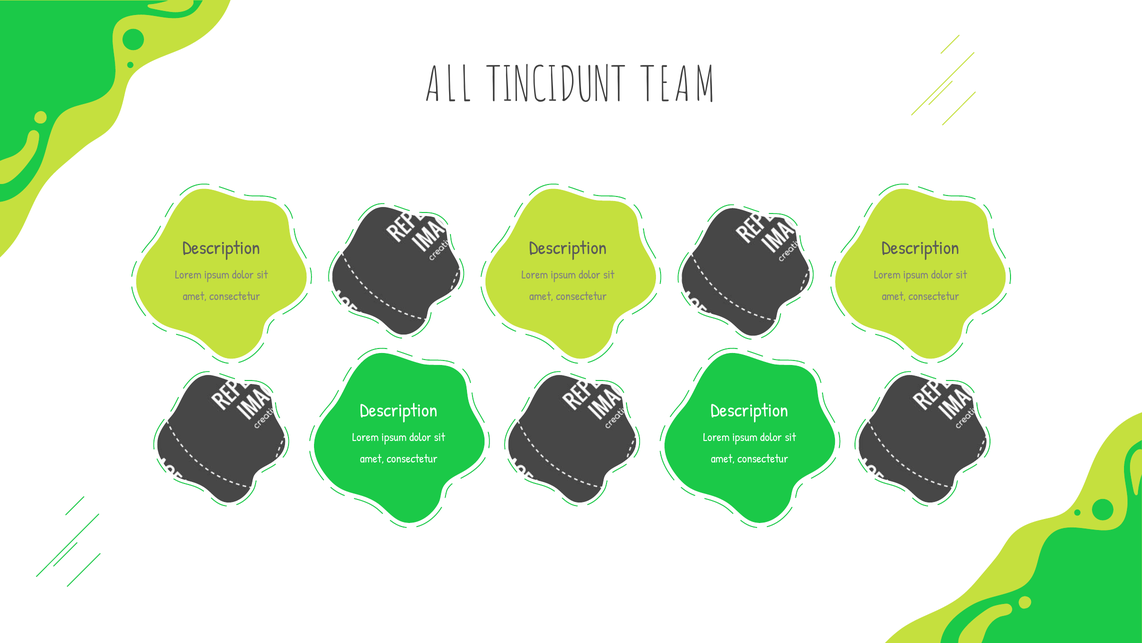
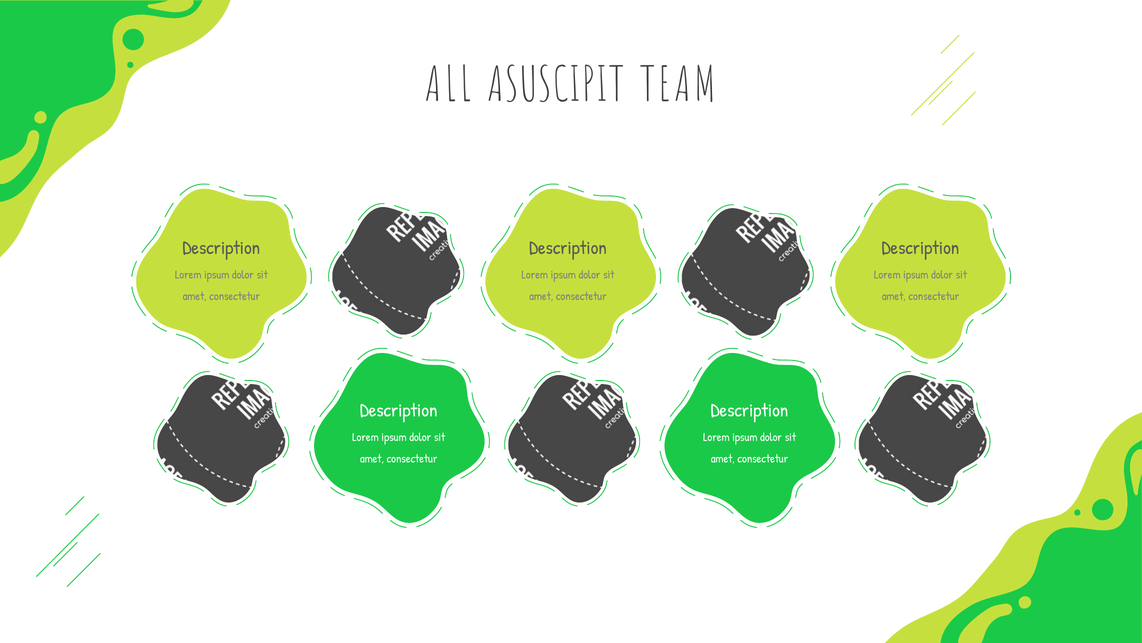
TINCIDUNT: TINCIDUNT -> ASUSCIPIT
